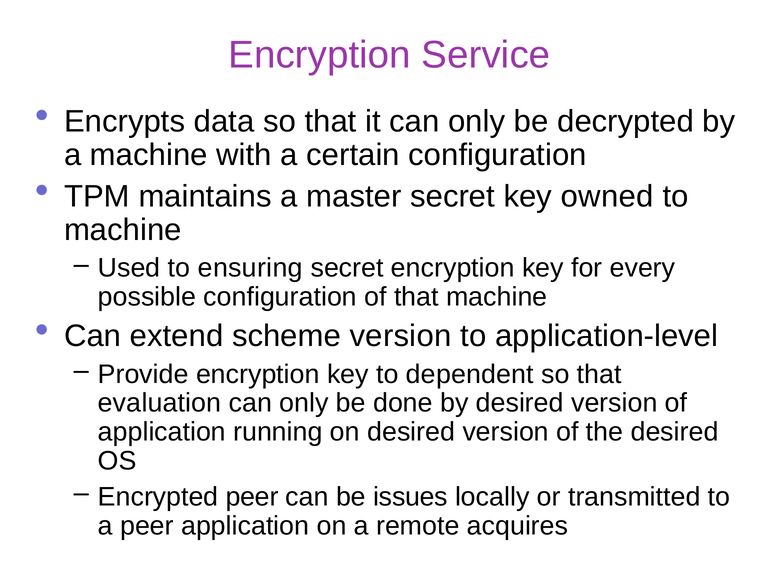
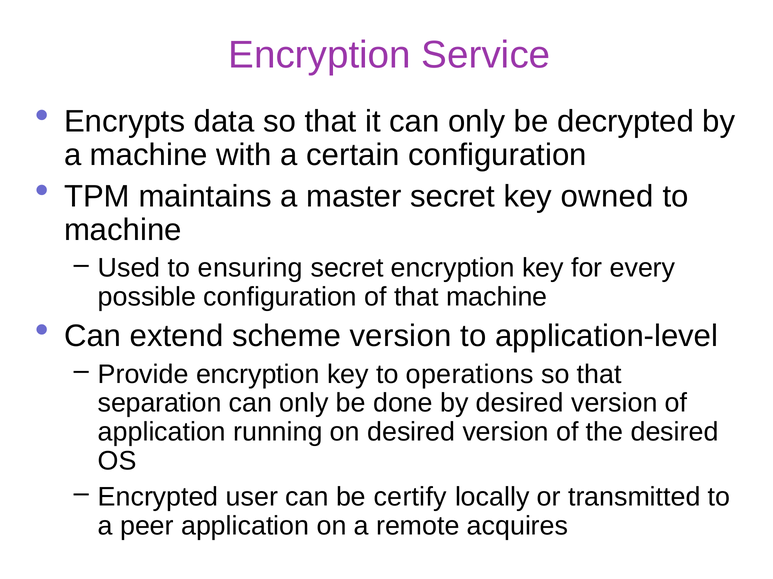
dependent: dependent -> operations
evaluation: evaluation -> separation
Encrypted peer: peer -> user
issues: issues -> certify
